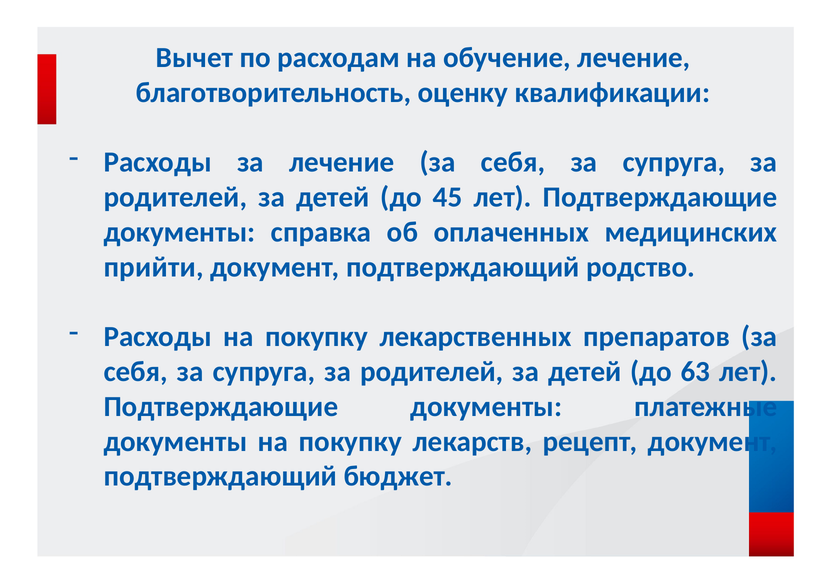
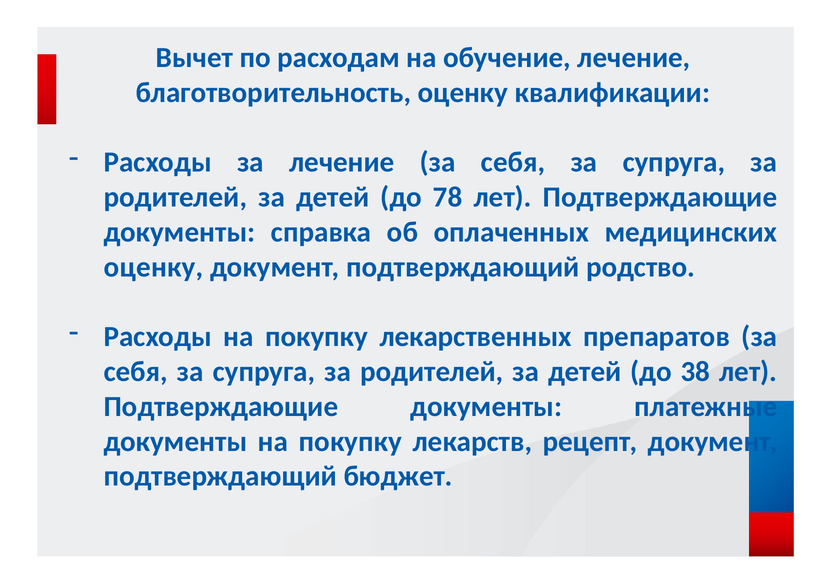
45: 45 -> 78
прийти at (154, 267): прийти -> оценку
63: 63 -> 38
